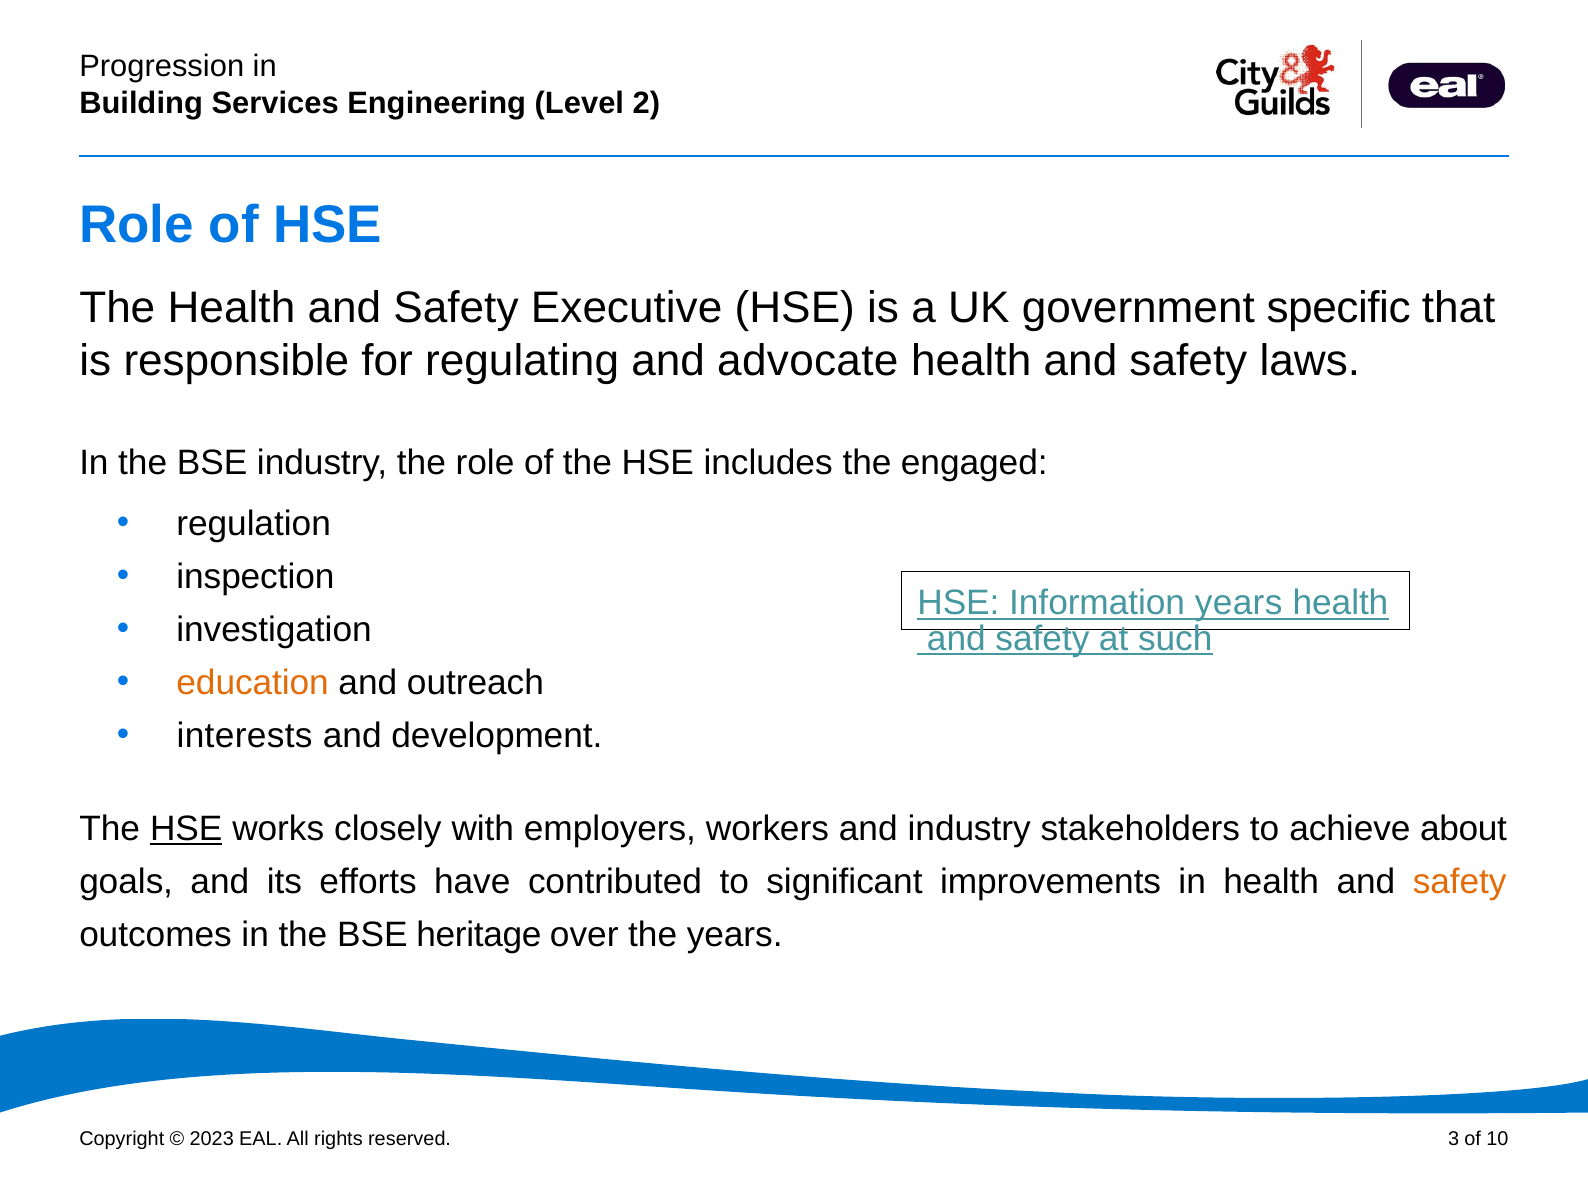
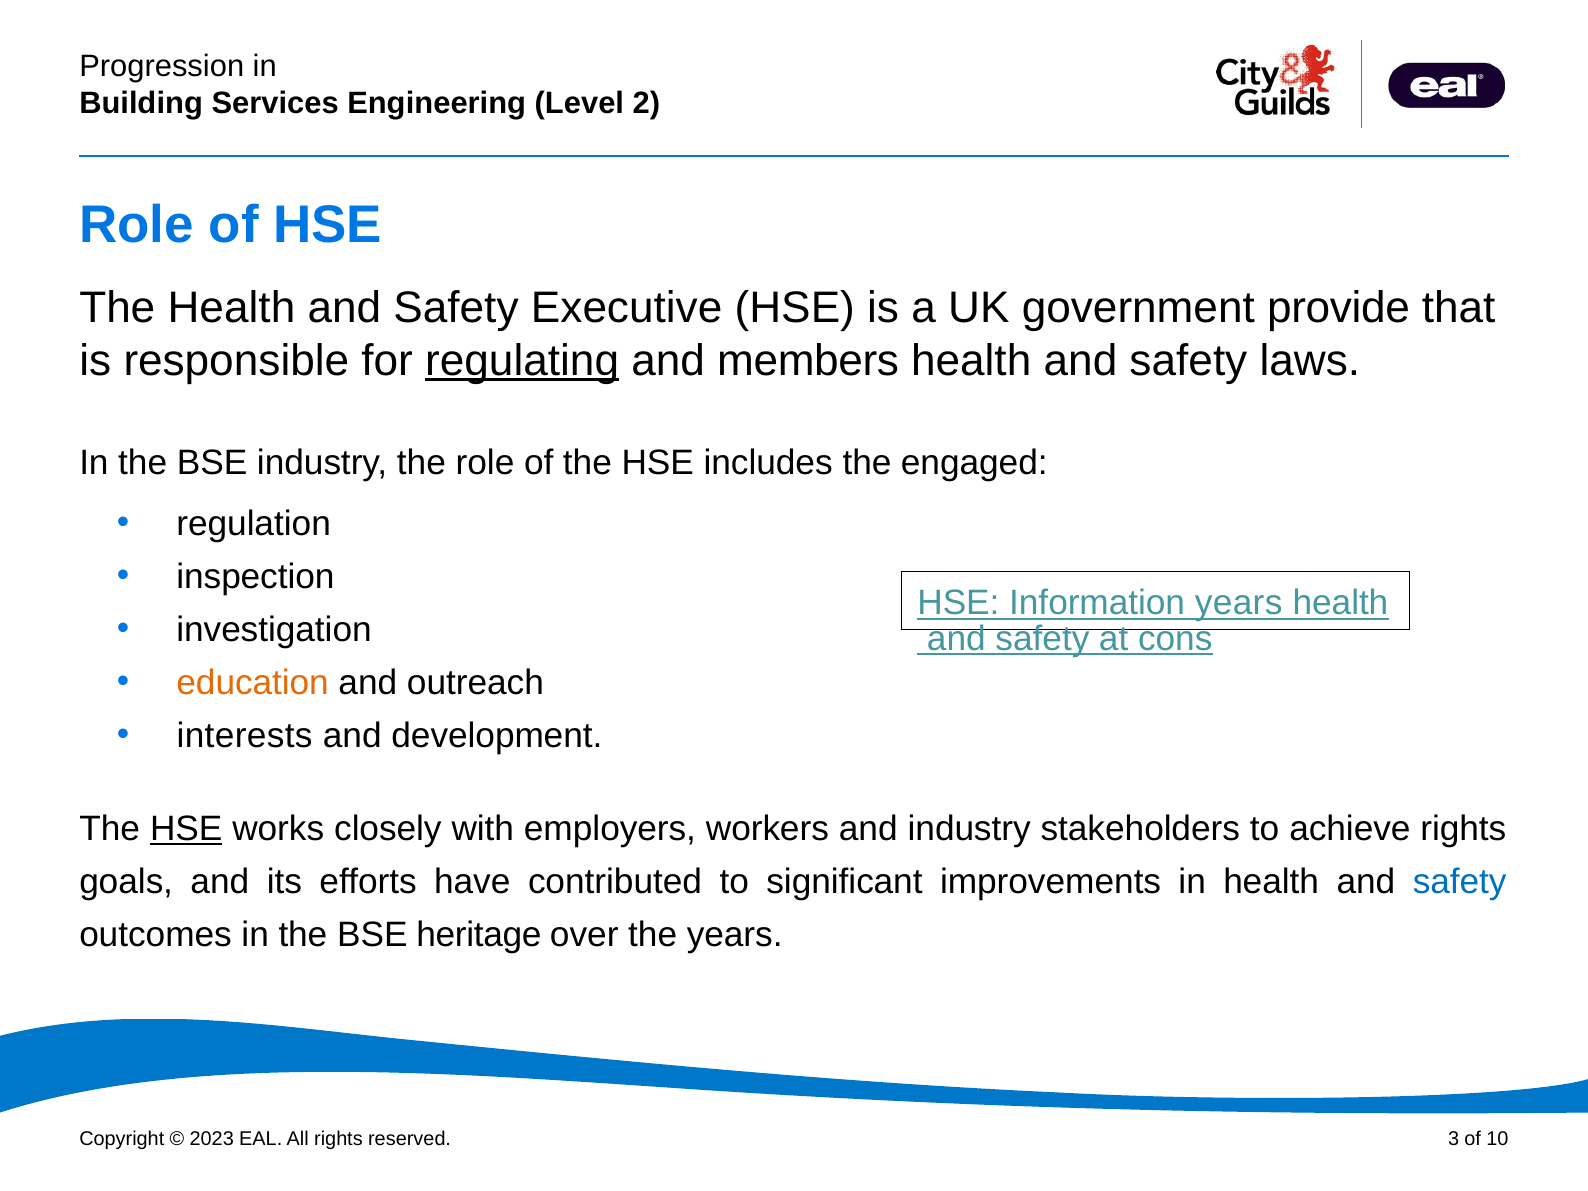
specific: specific -> provide
regulating underline: none -> present
advocate: advocate -> members
such: such -> cons
achieve about: about -> rights
safety at (1460, 882) colour: orange -> blue
